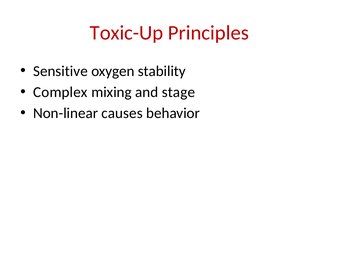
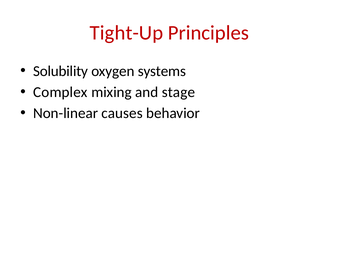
Toxic-Up: Toxic-Up -> Tight-Up
Sensitive: Sensitive -> Solubility
stability: stability -> systems
